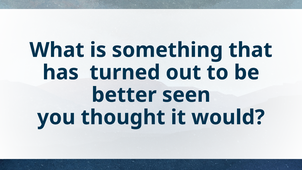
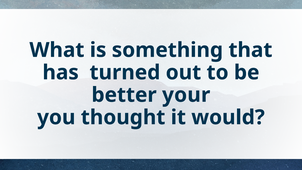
seen: seen -> your
